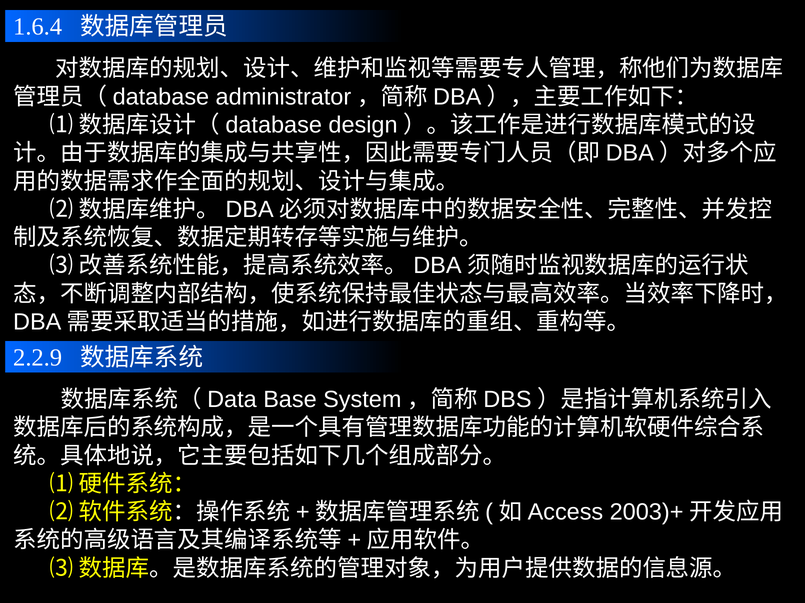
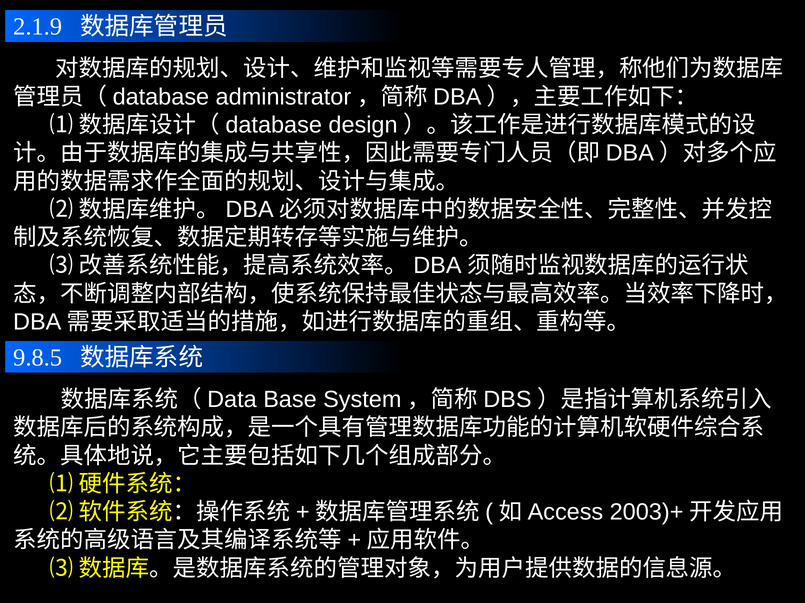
1.6.4: 1.6.4 -> 2.1.9
2.2.9: 2.2.9 -> 9.8.5
